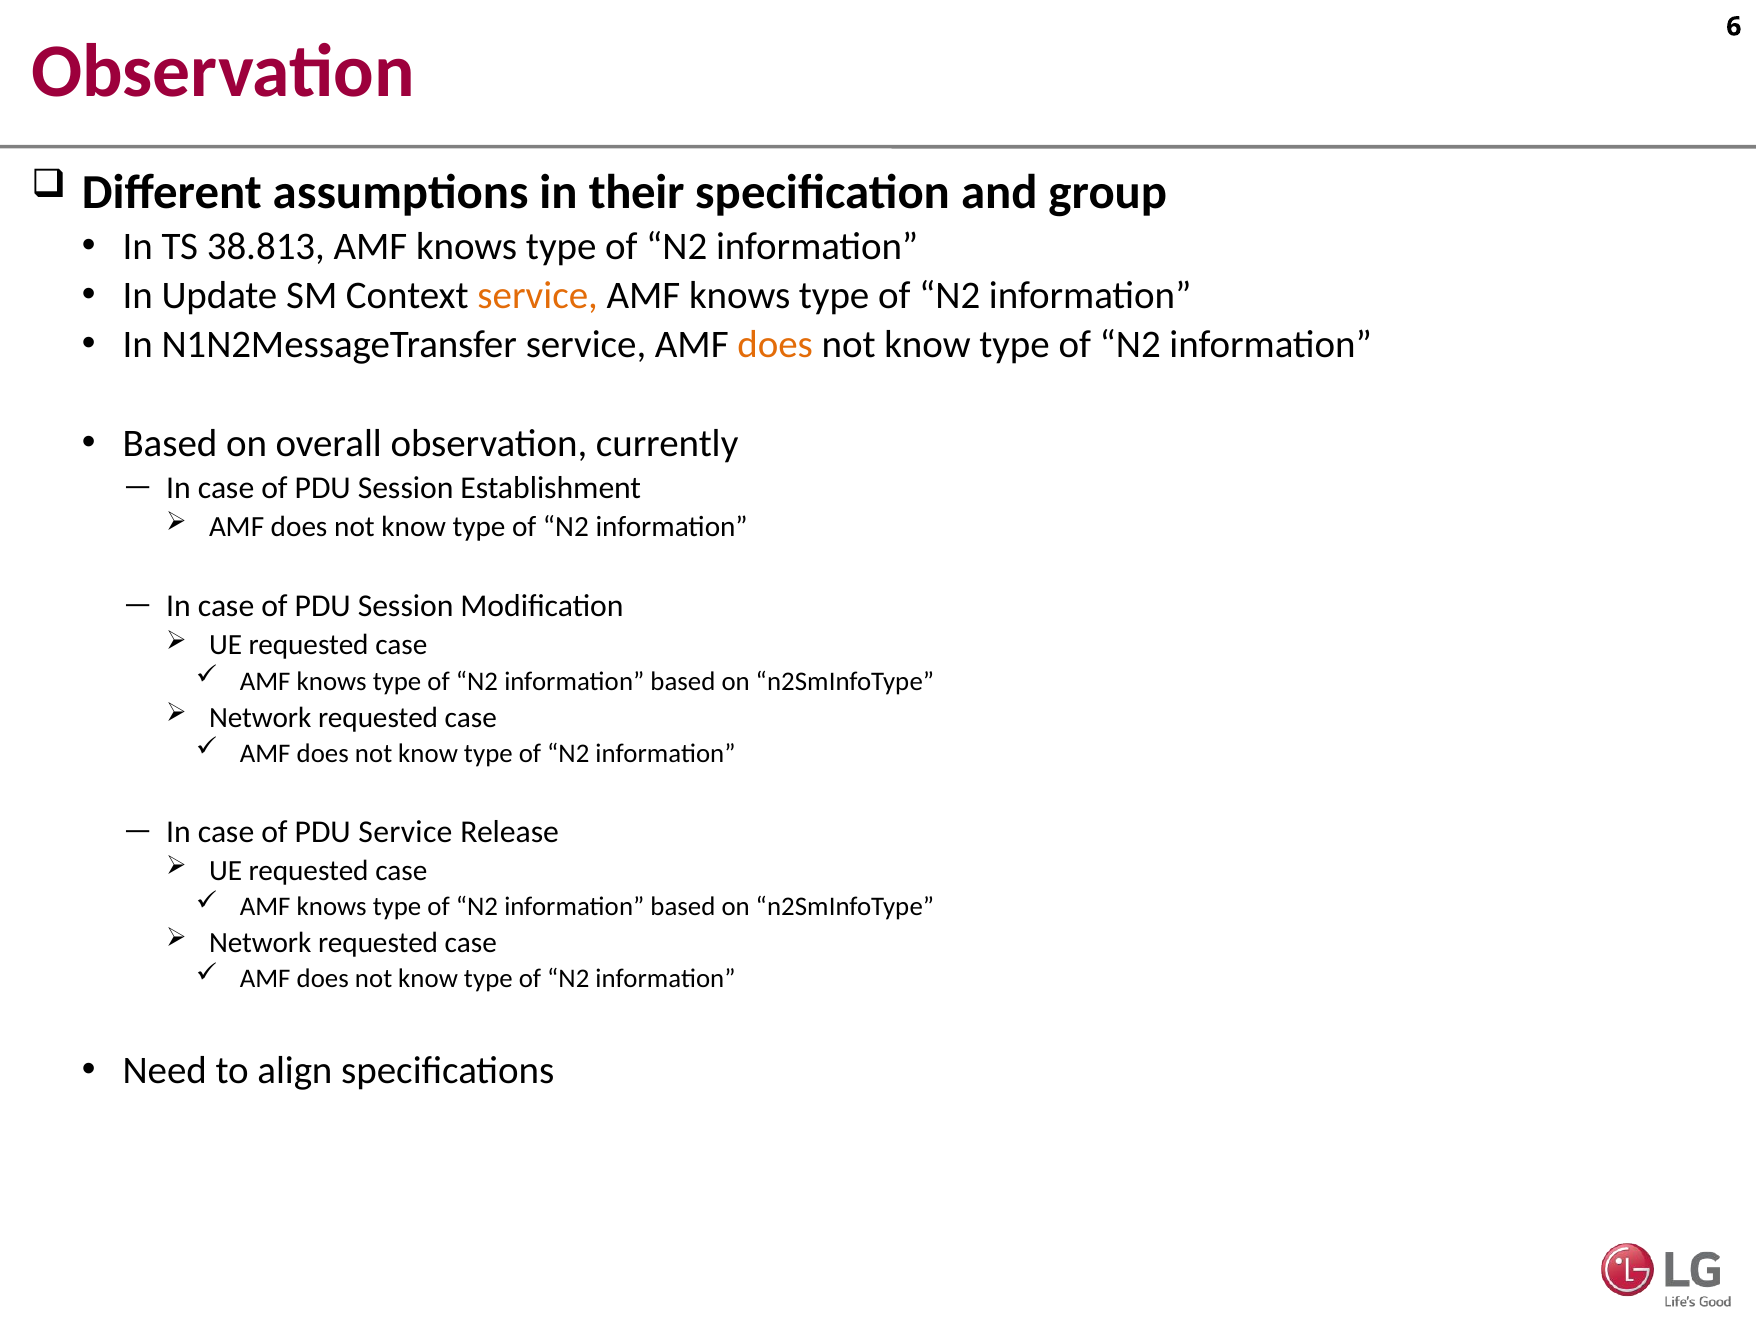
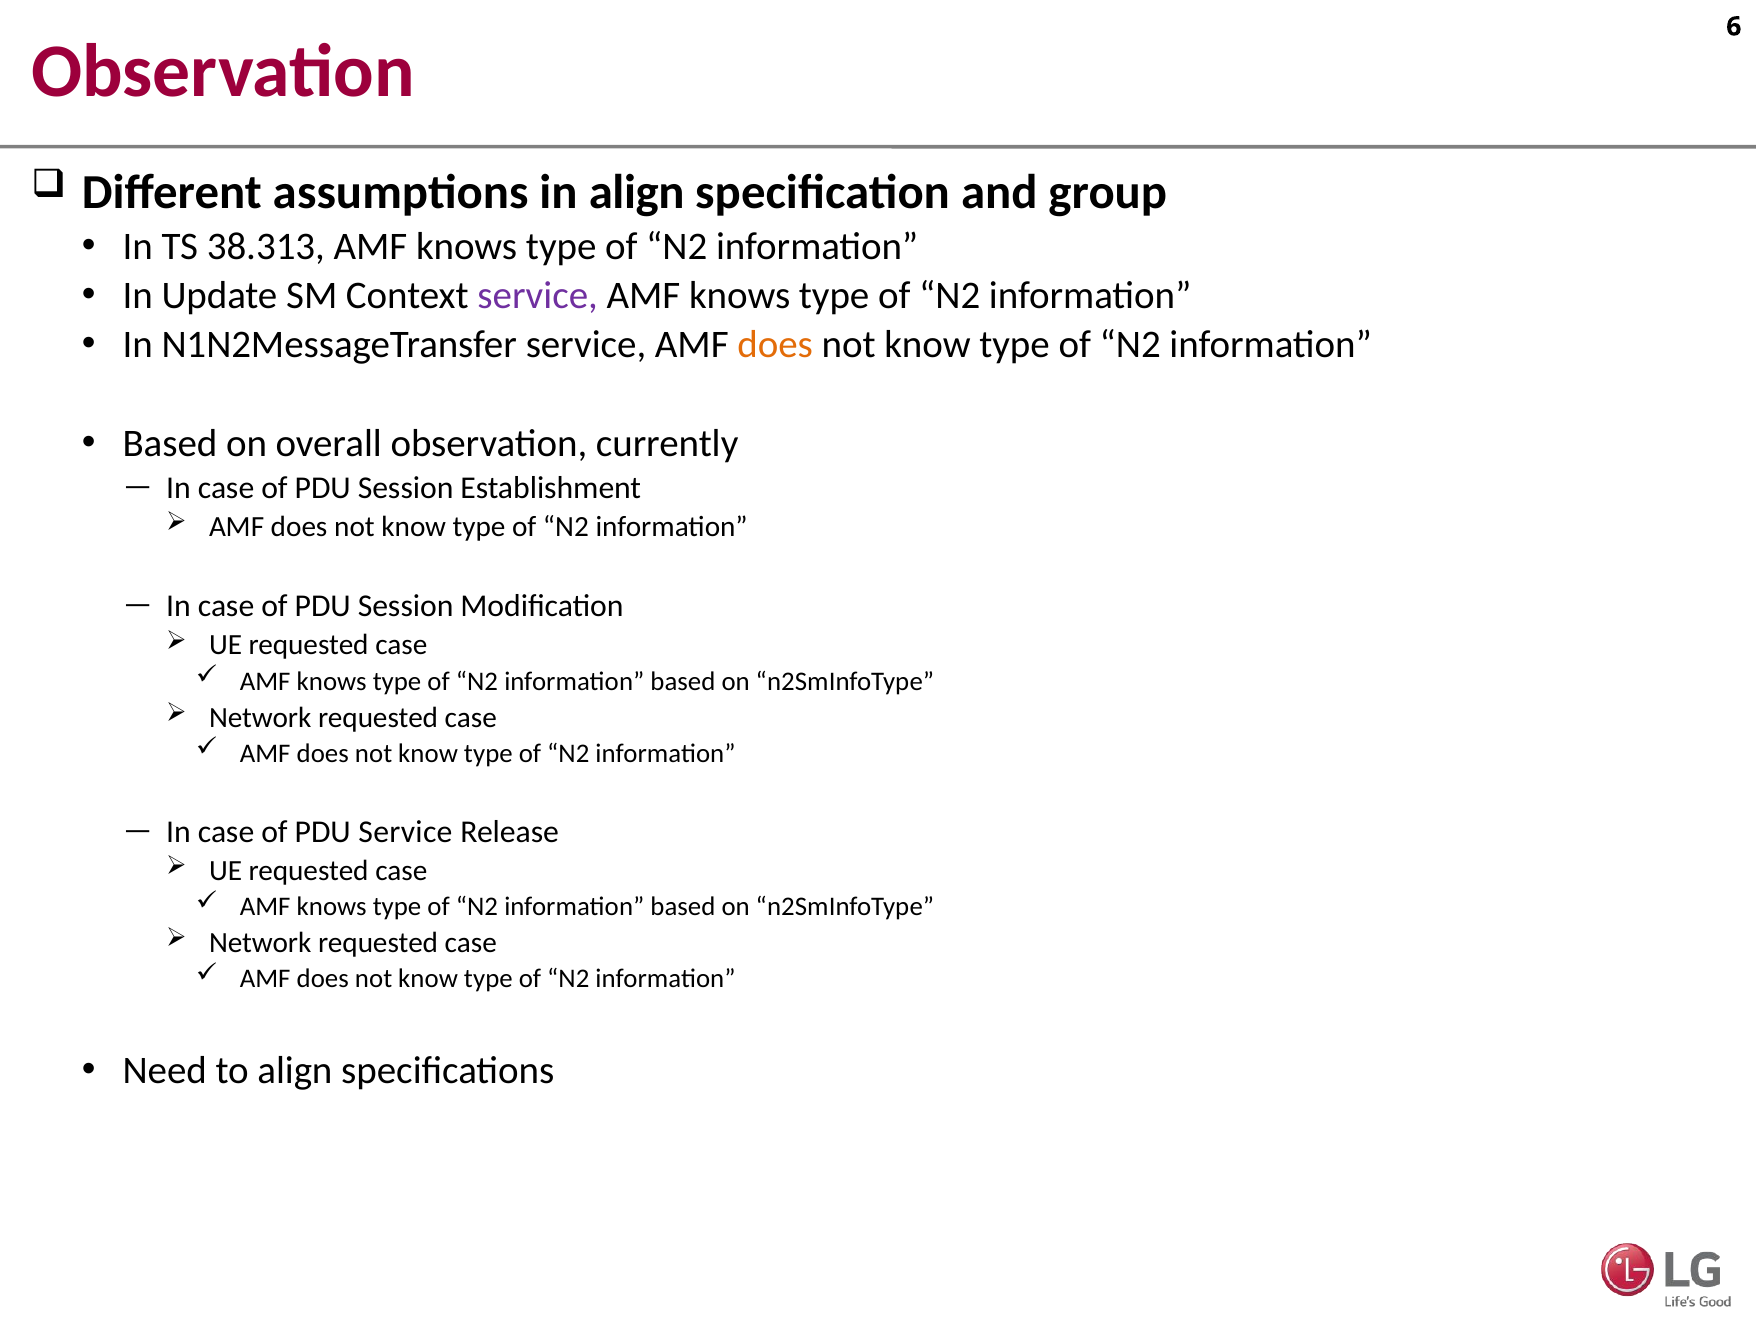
in their: their -> align
38.813: 38.813 -> 38.313
service at (538, 296) colour: orange -> purple
